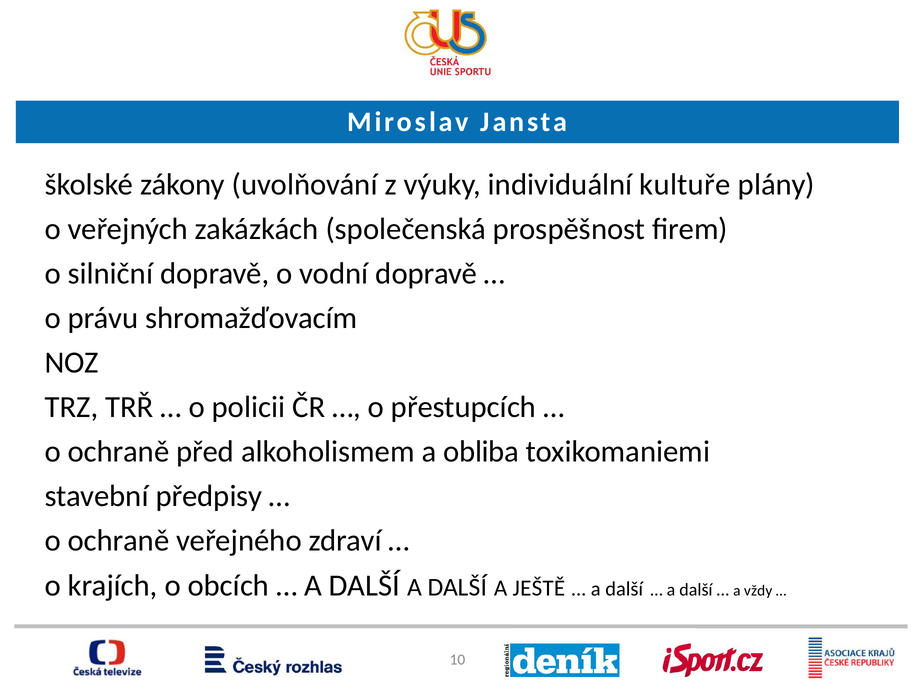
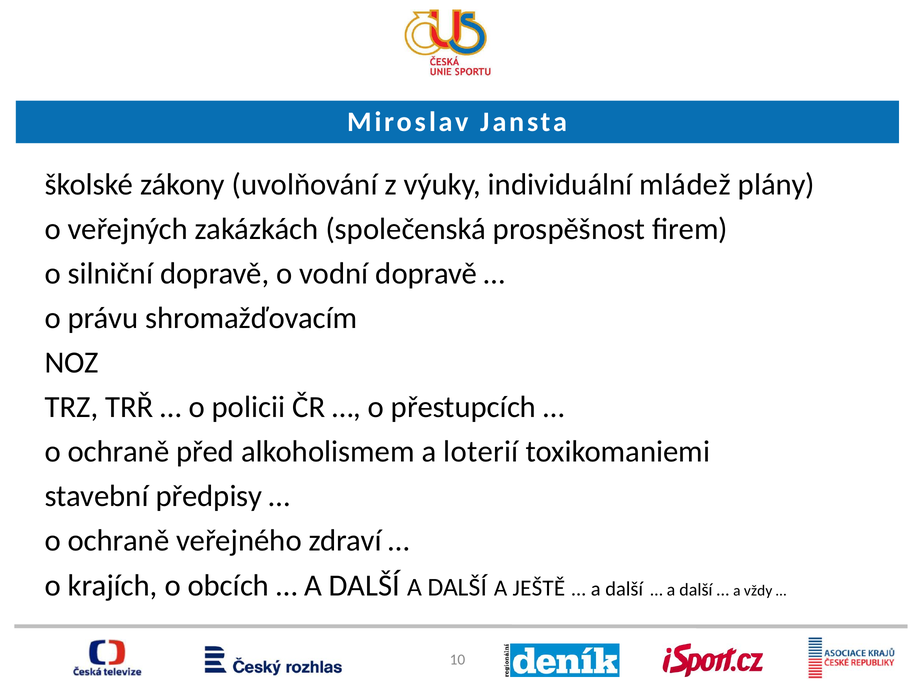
kultuře: kultuře -> mládež
obliba: obliba -> loterií
